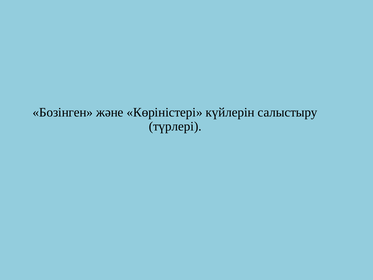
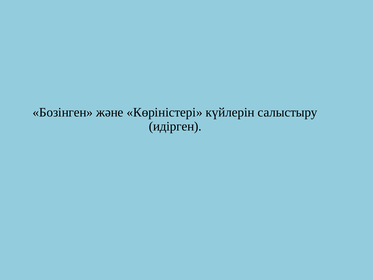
түрлері: түрлері -> идірген
